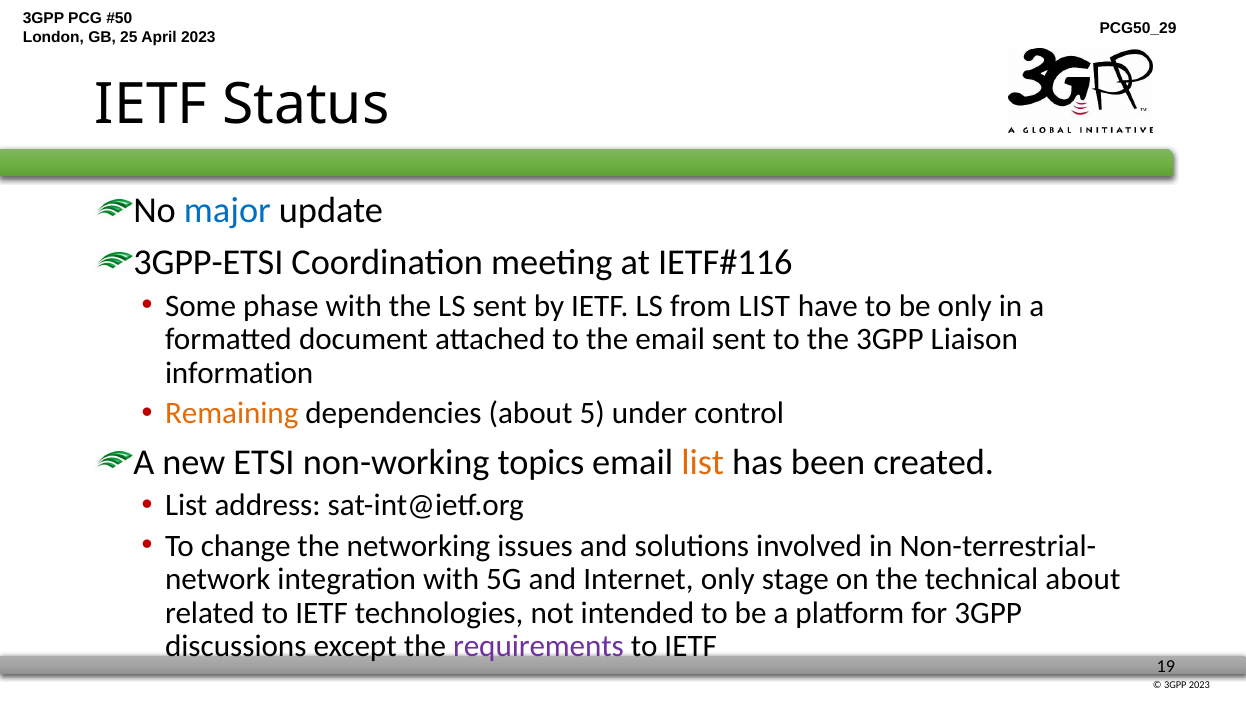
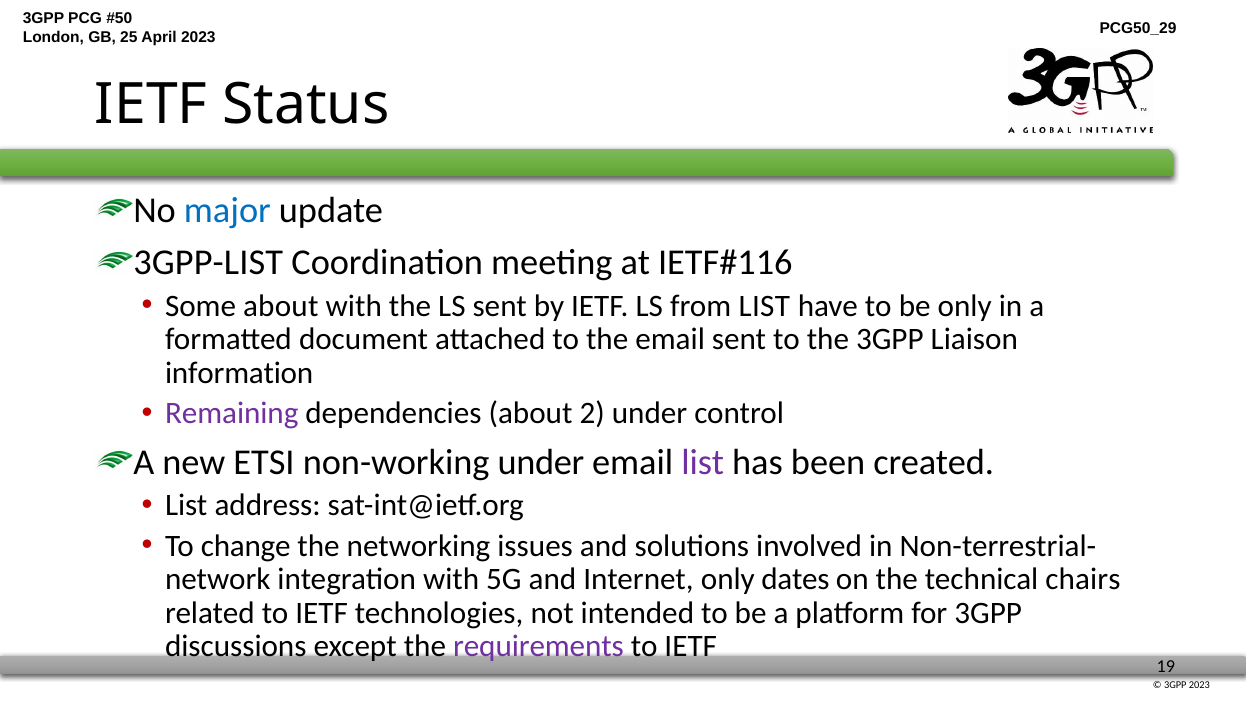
3GPP-ETSI: 3GPP-ETSI -> 3GPP-LIST
Some phase: phase -> about
Remaining colour: orange -> purple
5: 5 -> 2
non-working topics: topics -> under
list at (703, 463) colour: orange -> purple
stage: stage -> dates
technical about: about -> chairs
